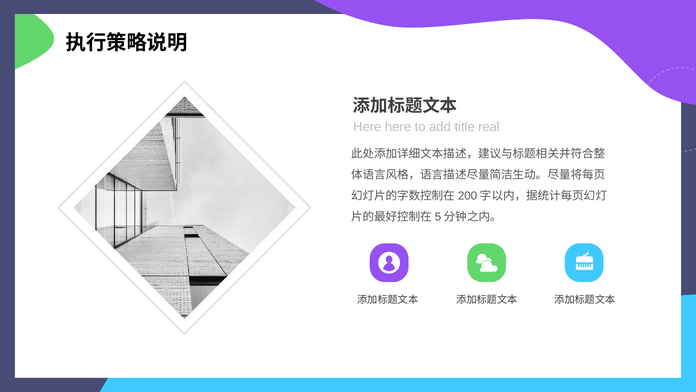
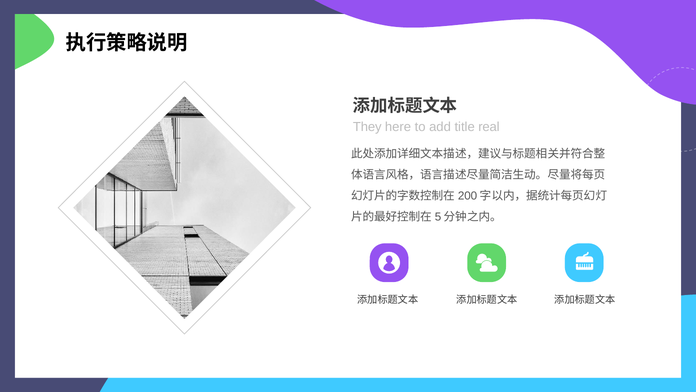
Here at (367, 127): Here -> They
